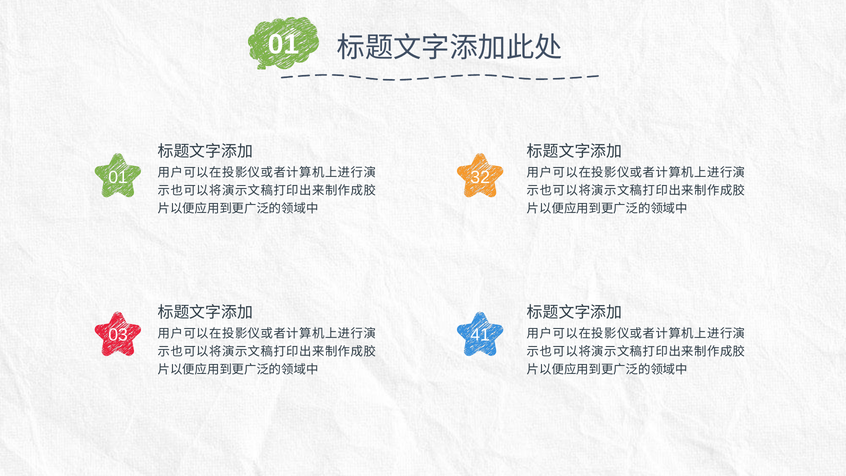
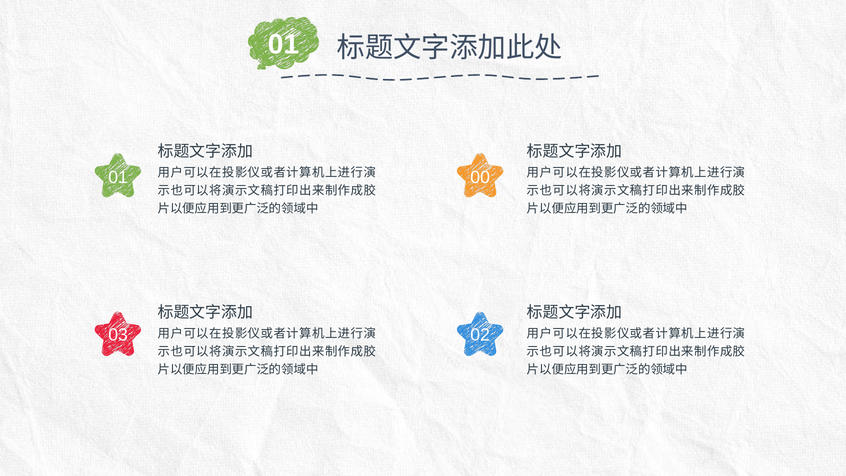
32: 32 -> 00
41: 41 -> 02
